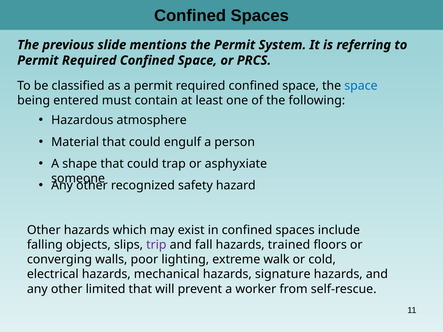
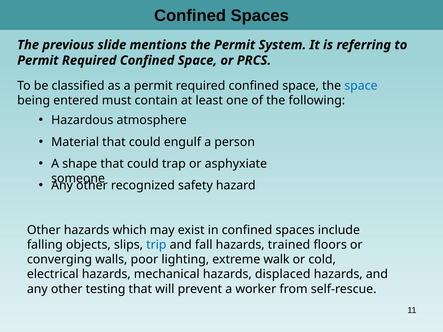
trip colour: purple -> blue
signature: signature -> displaced
limited: limited -> testing
